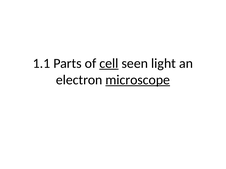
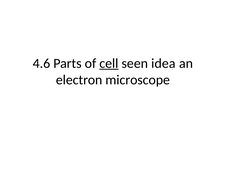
1.1: 1.1 -> 4.6
light: light -> idea
microscope underline: present -> none
